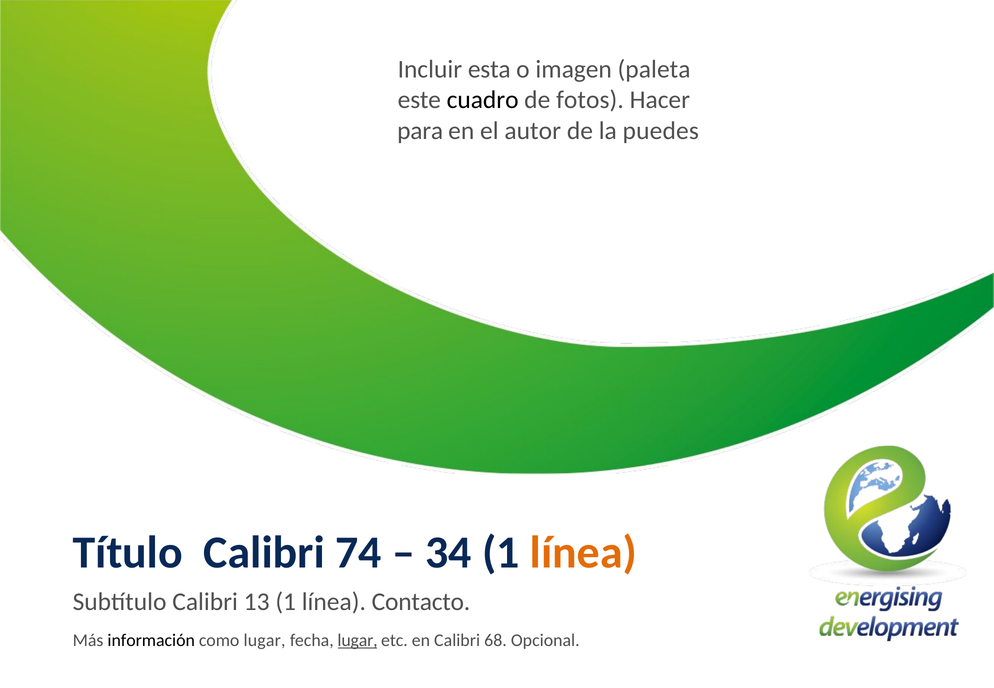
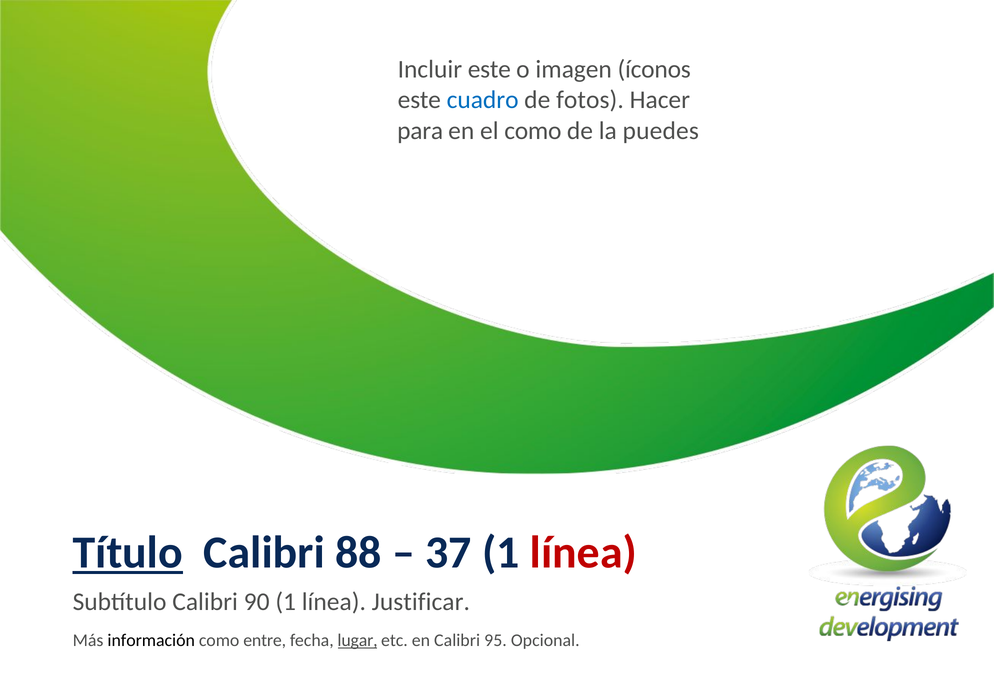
Incluir esta: esta -> este
paleta: paleta -> íconos
cuadro colour: black -> blue
el autor: autor -> como
Título underline: none -> present
74: 74 -> 88
34: 34 -> 37
línea at (583, 553) colour: orange -> red
13: 13 -> 90
Contacto: Contacto -> Justificar
como lugar: lugar -> entre
68: 68 -> 95
